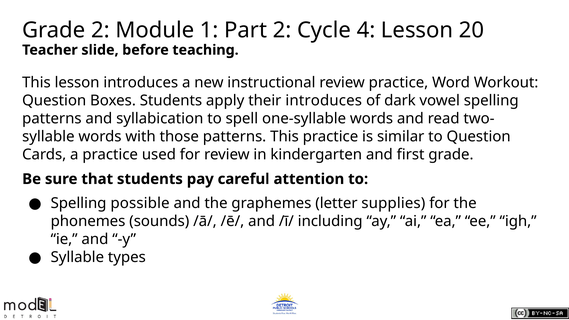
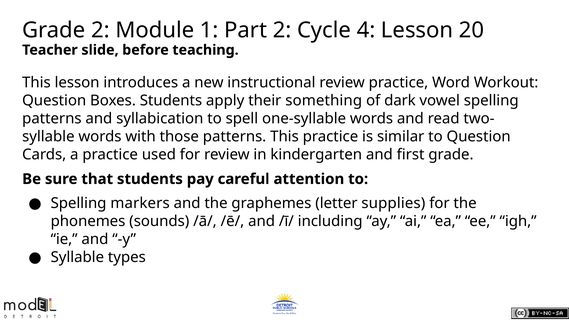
their introduces: introduces -> something
possible: possible -> markers
